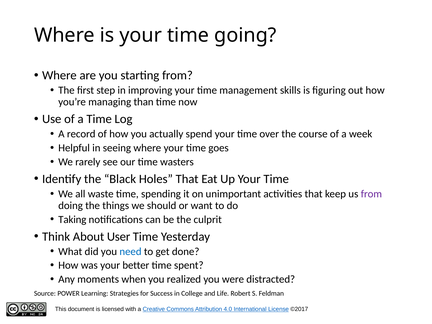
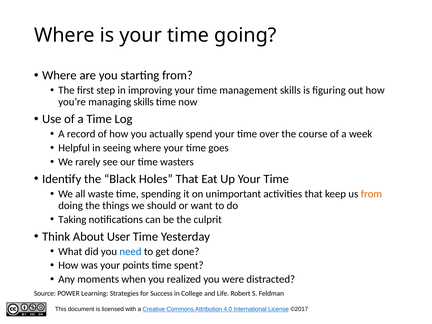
managing than: than -> skills
from at (371, 194) colour: purple -> orange
better: better -> points
